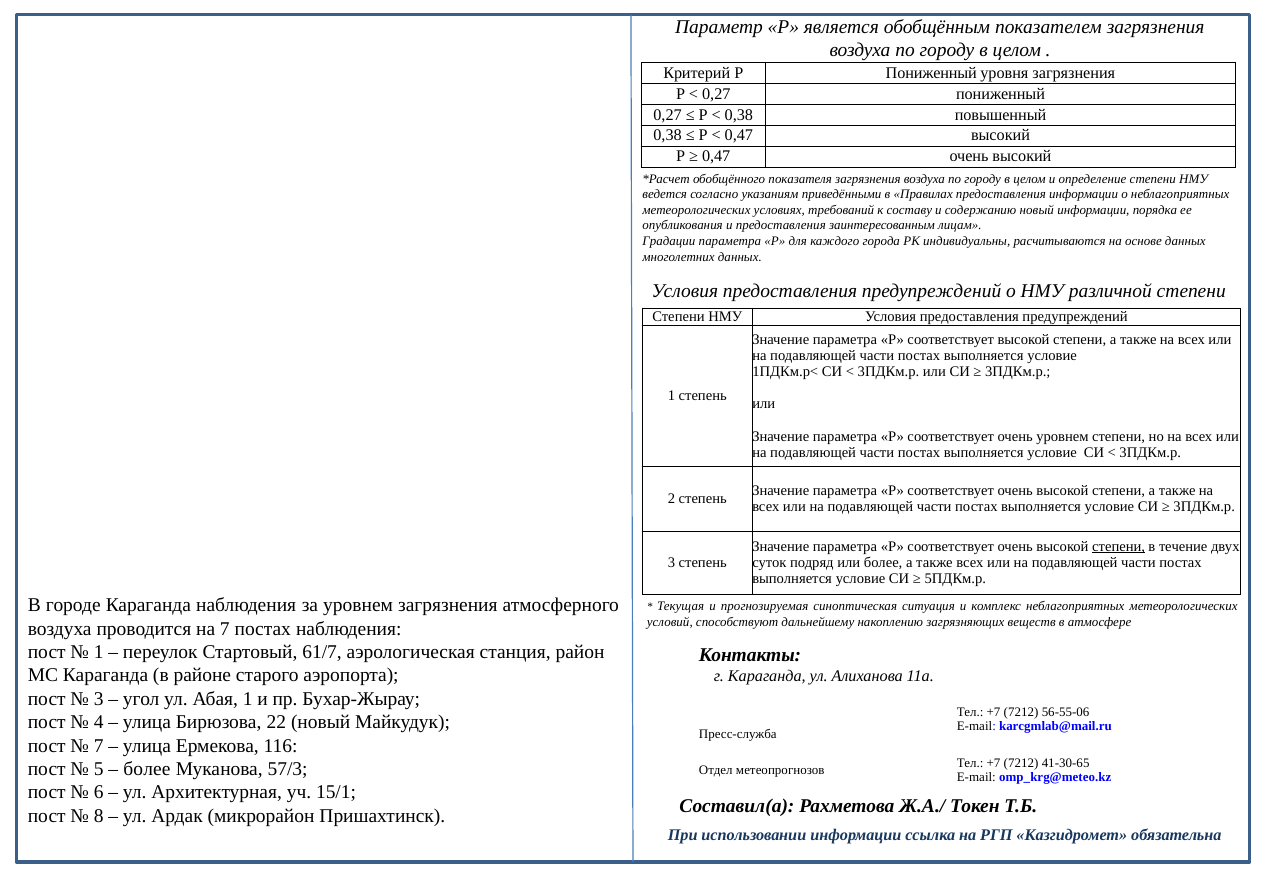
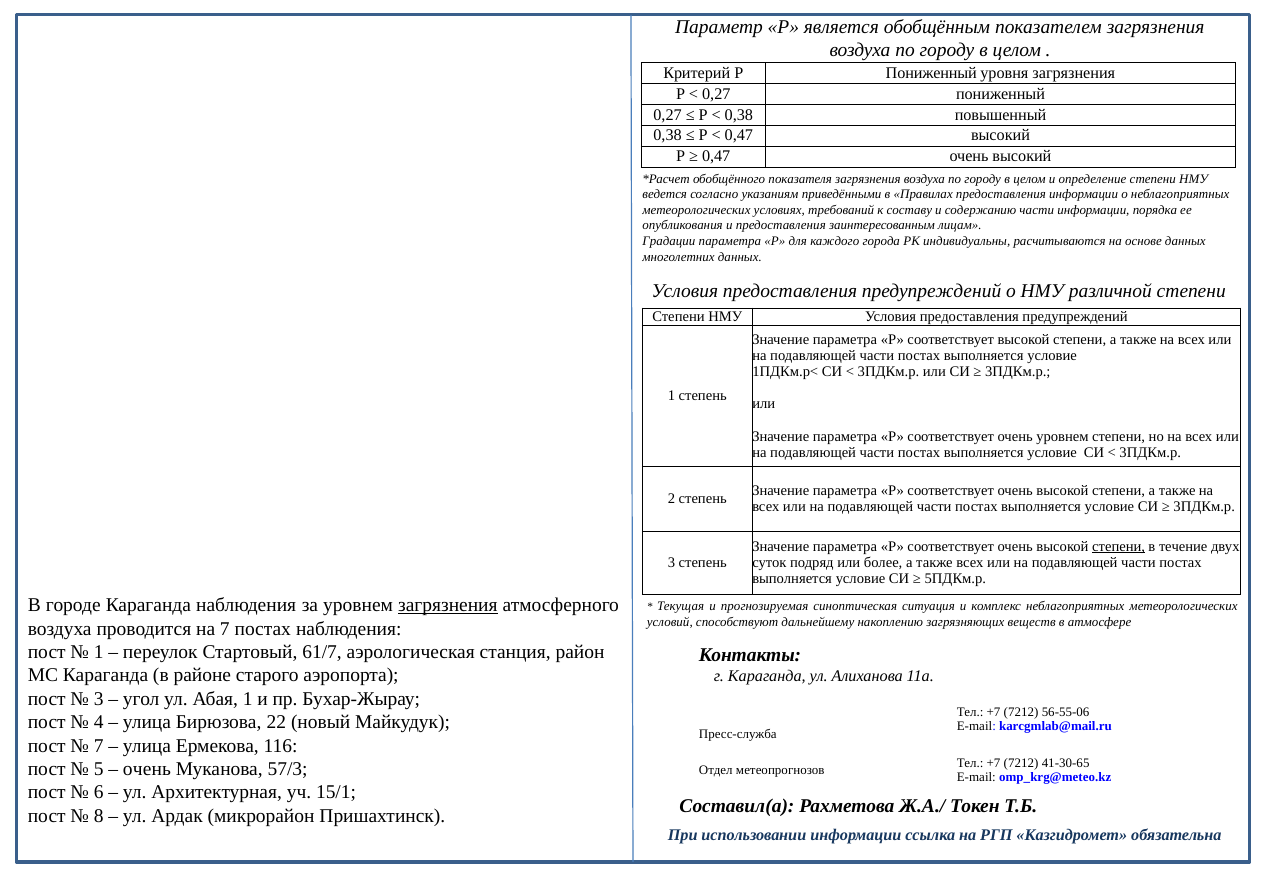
содержанию новый: новый -> части
загрязнения at (448, 605) underline: none -> present
более at (147, 769): более -> очень
